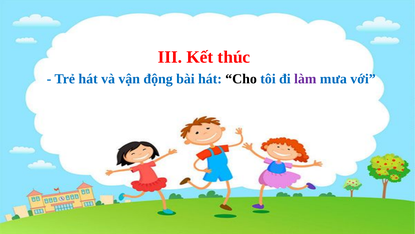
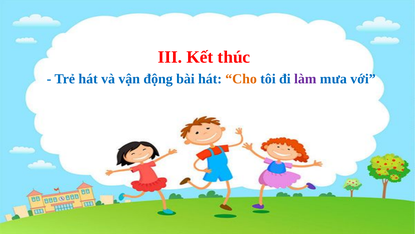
Cho colour: black -> orange
